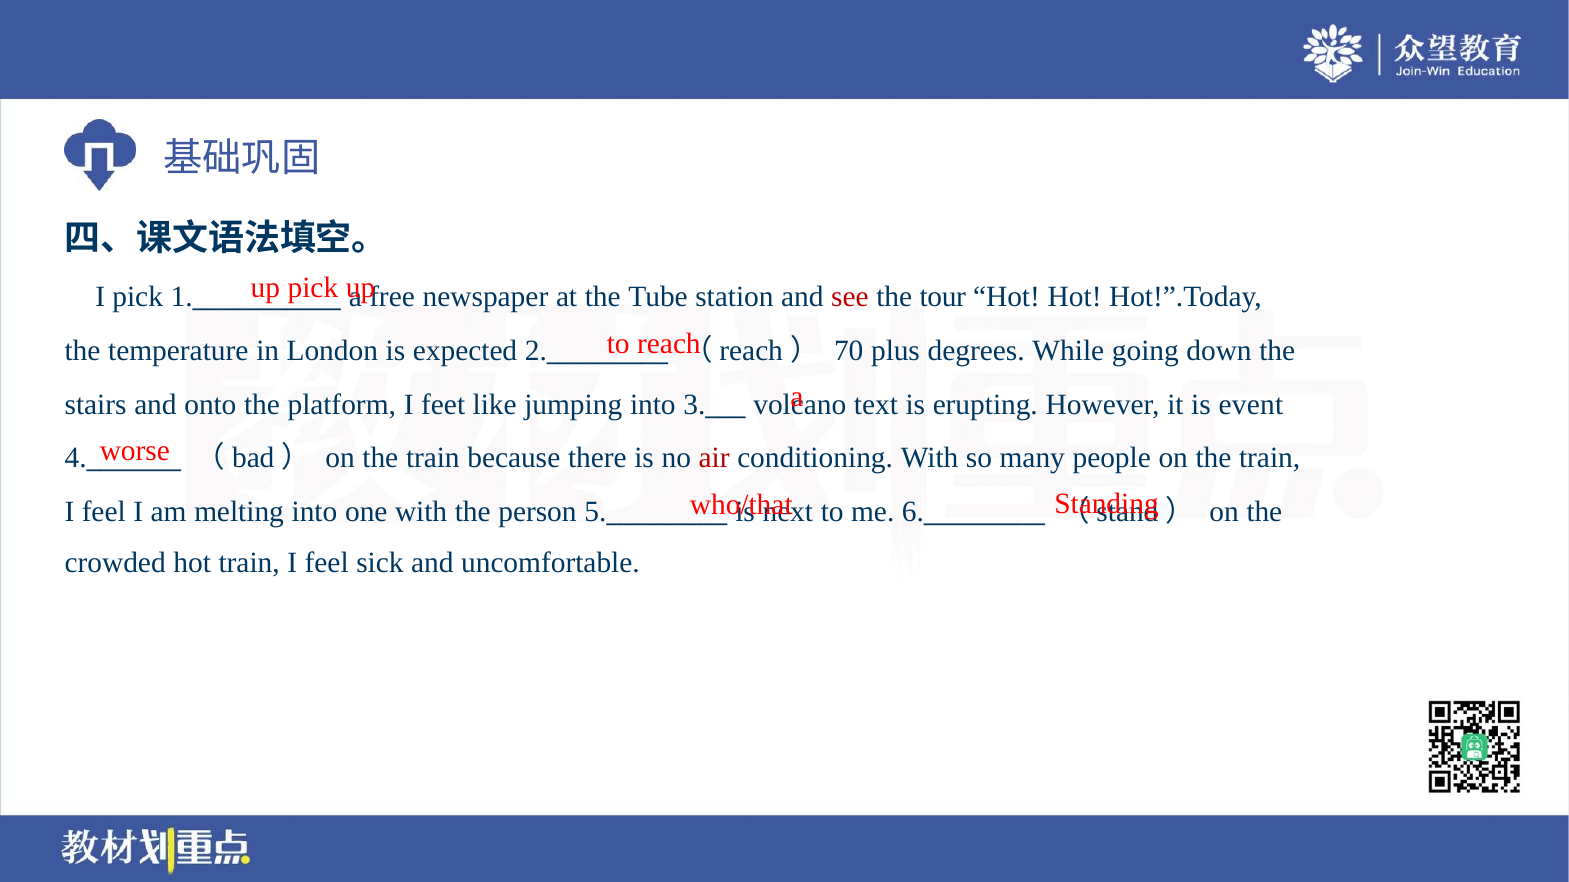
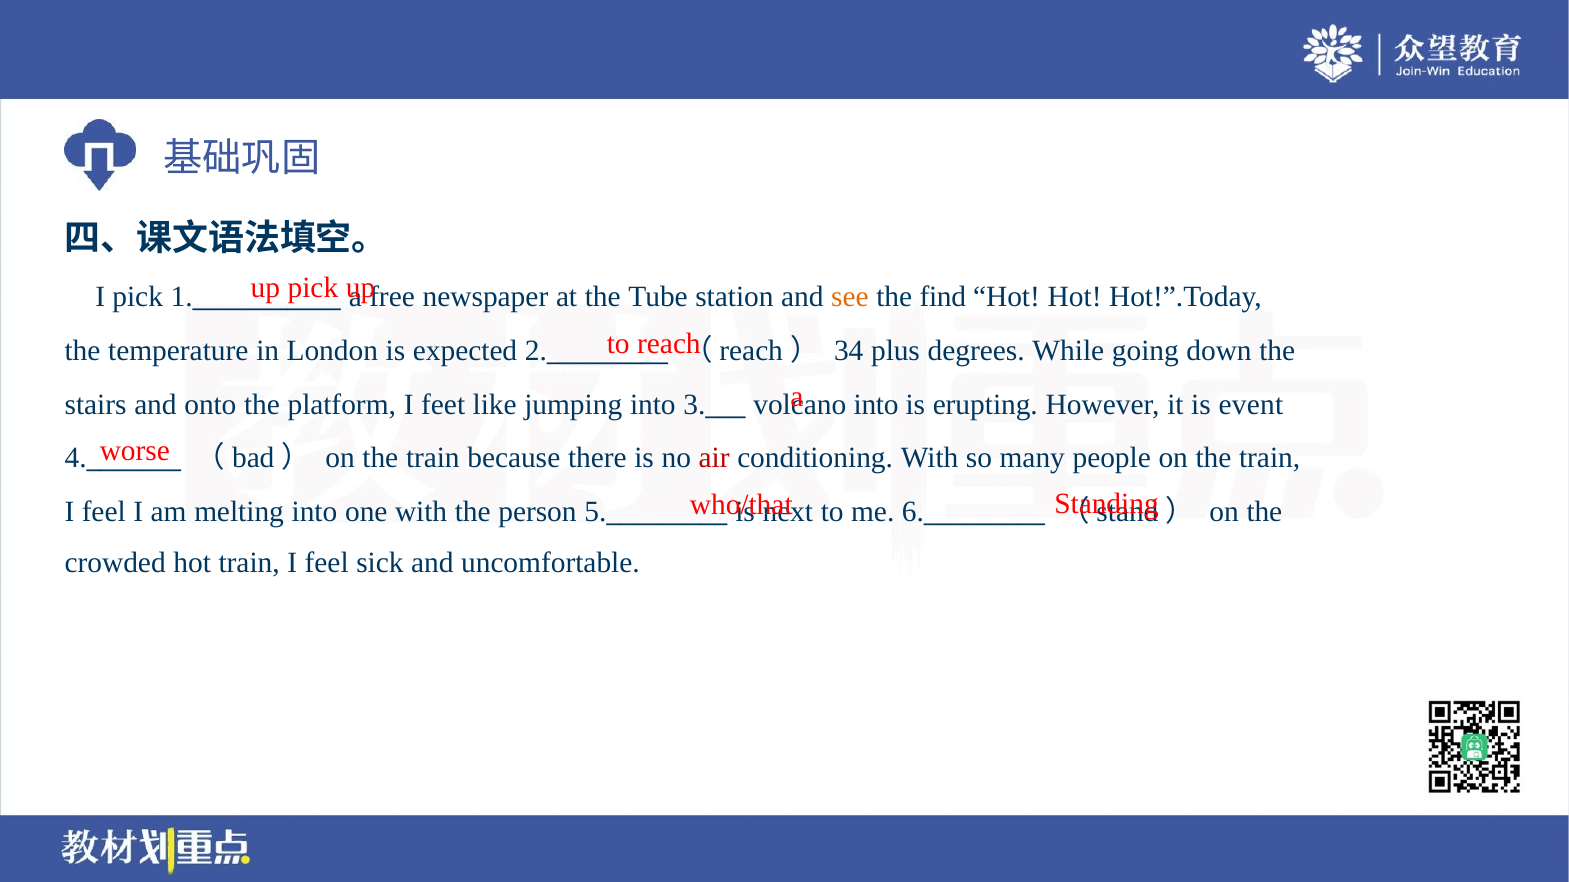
see colour: red -> orange
tour: tour -> find
70: 70 -> 34
text at (876, 405): text -> into
